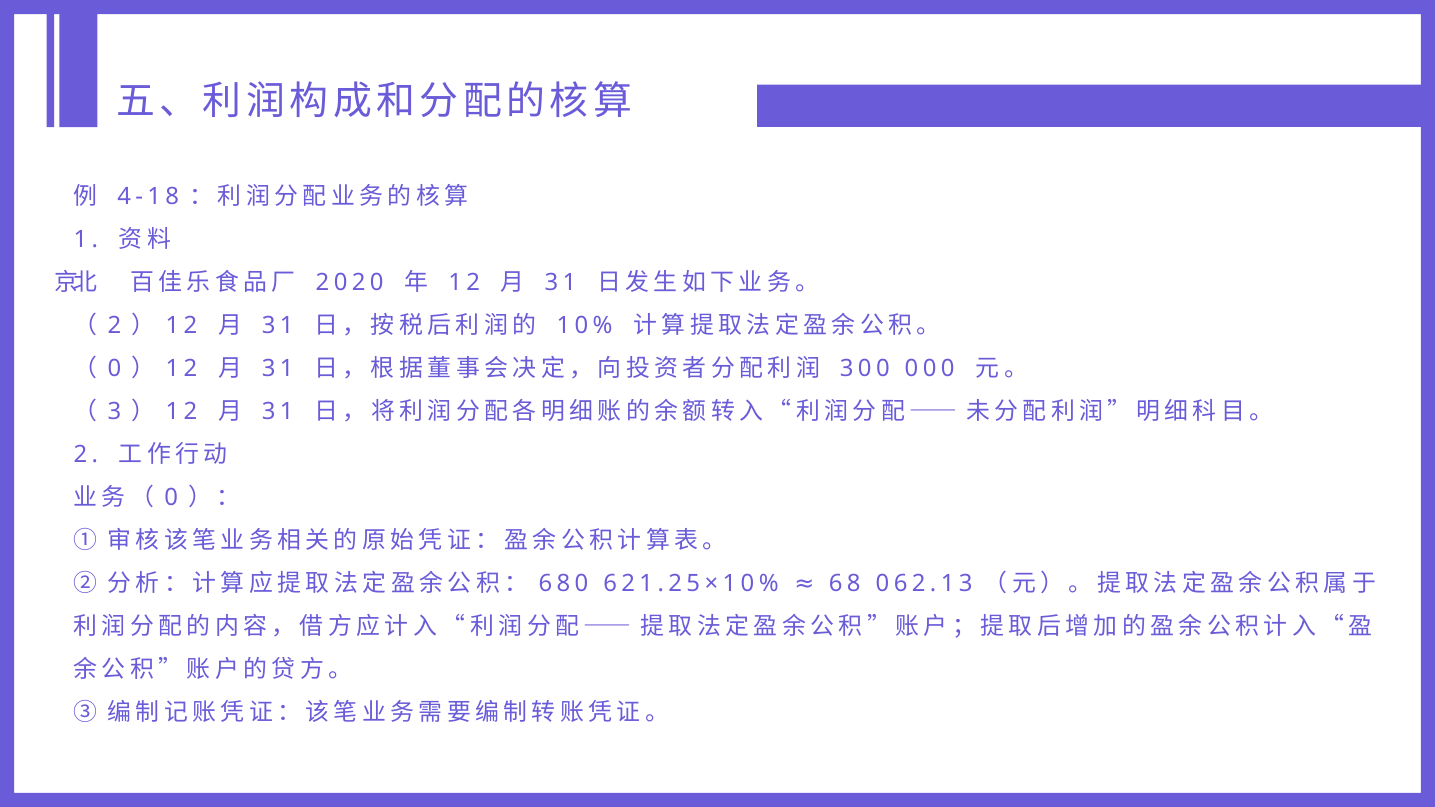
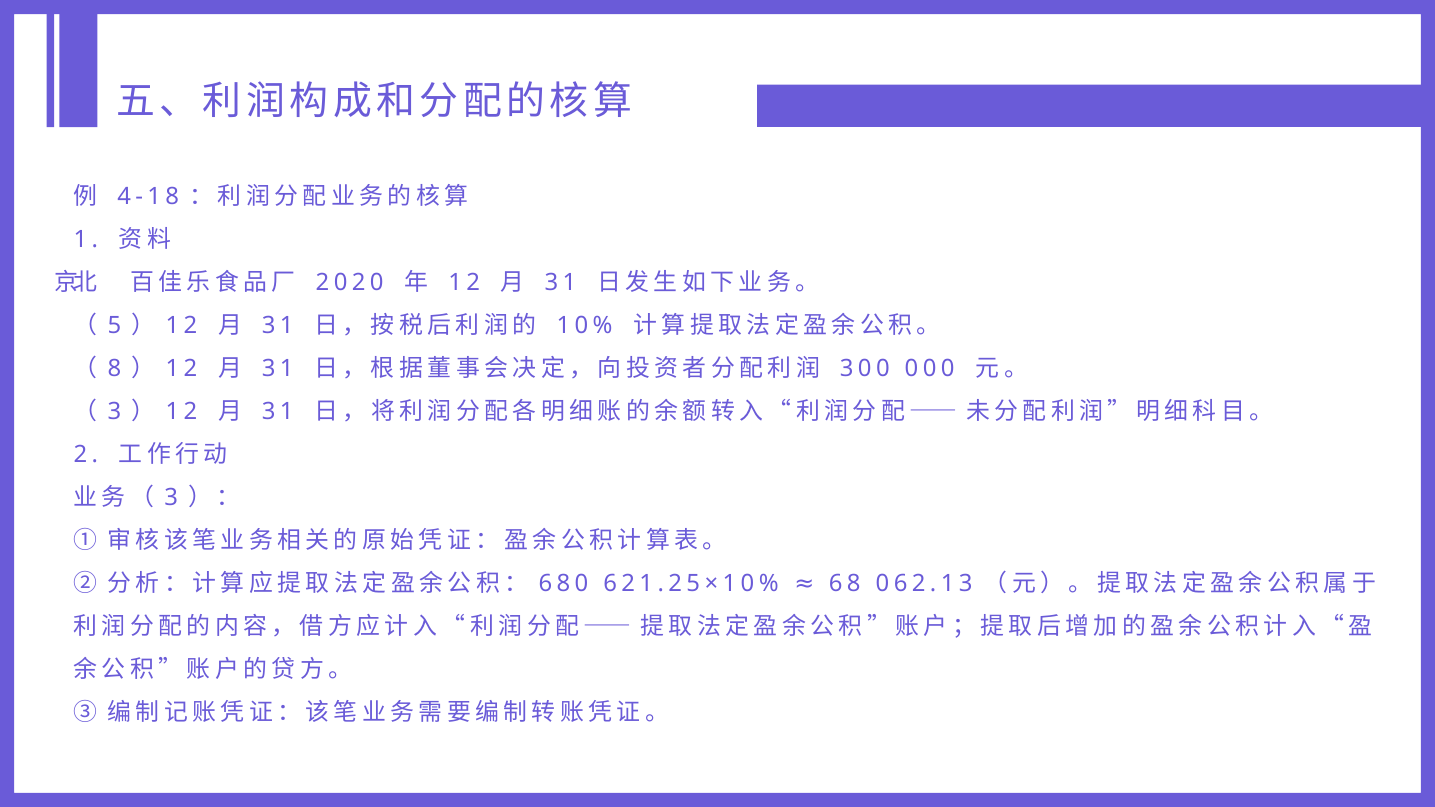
2 at (114, 326): 2 -> 5
0 at (114, 369): 0 -> 8
0 at (171, 498): 0 -> 3
